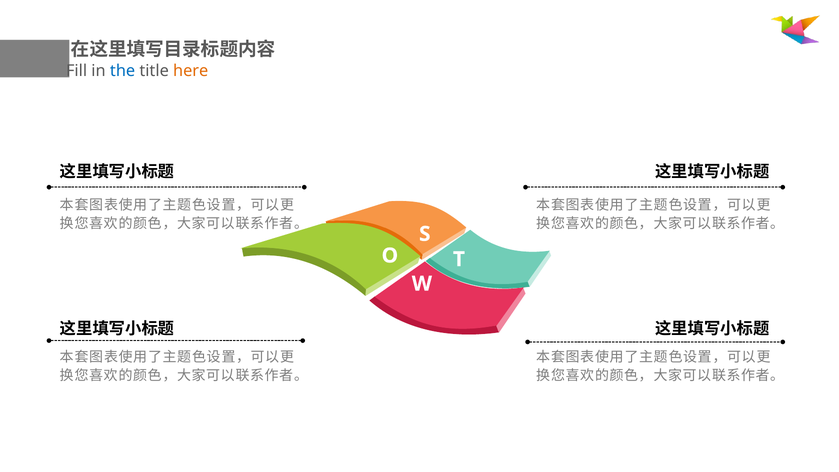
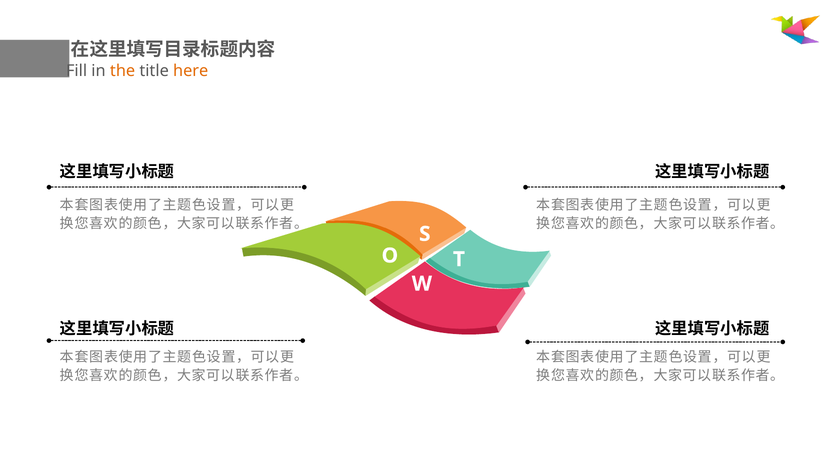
the colour: blue -> orange
